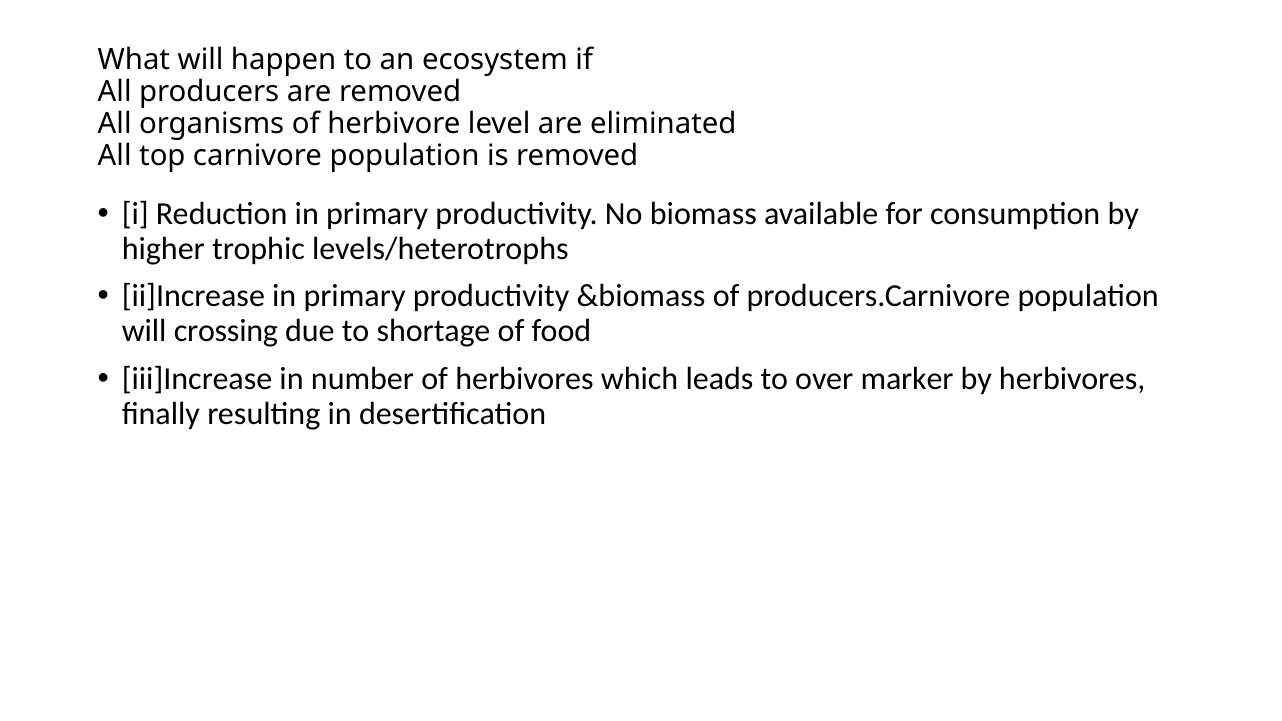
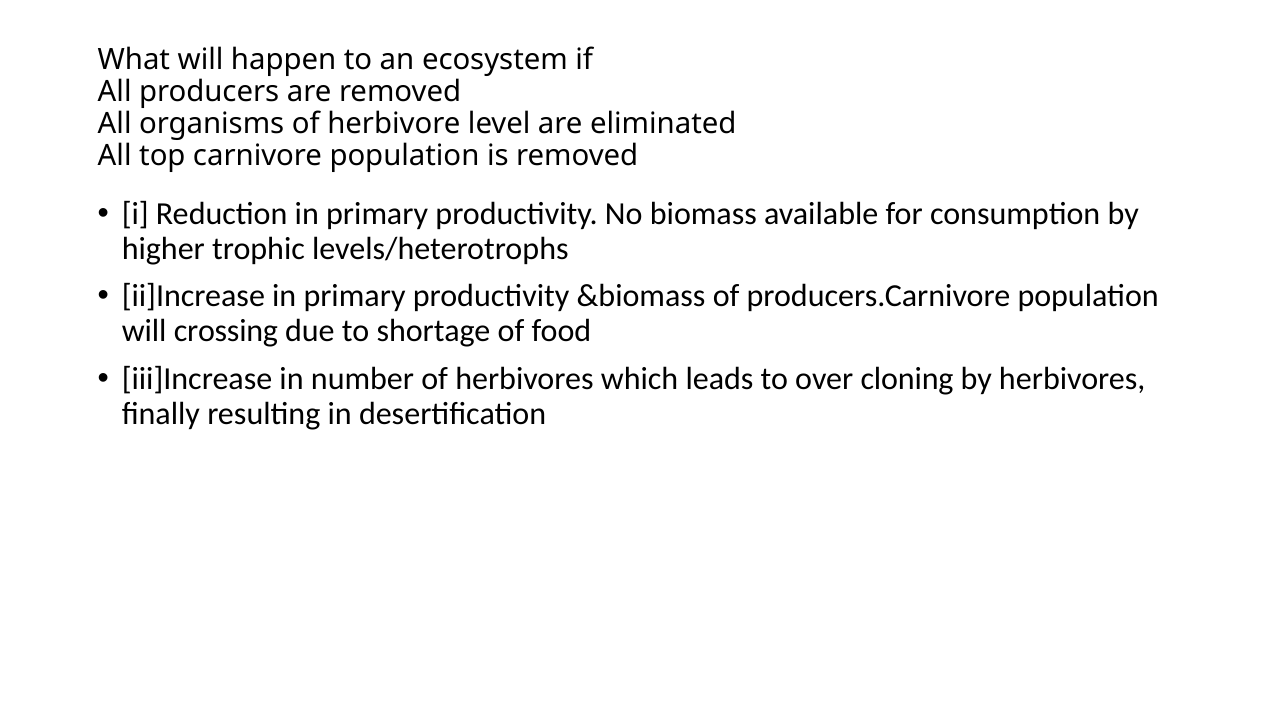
marker: marker -> cloning
